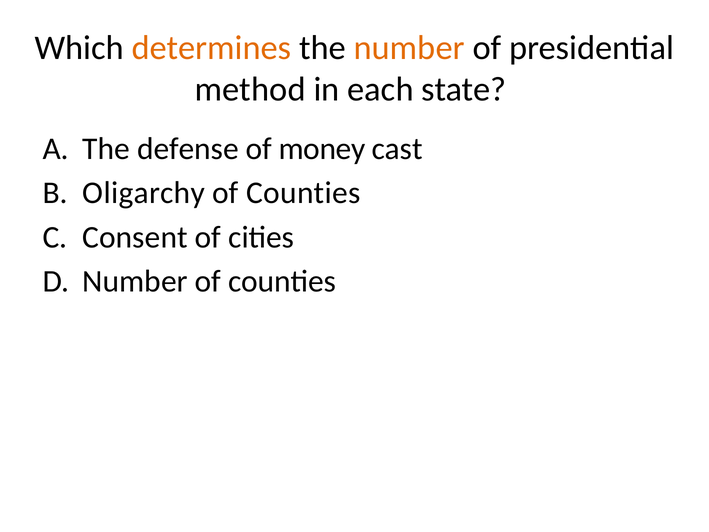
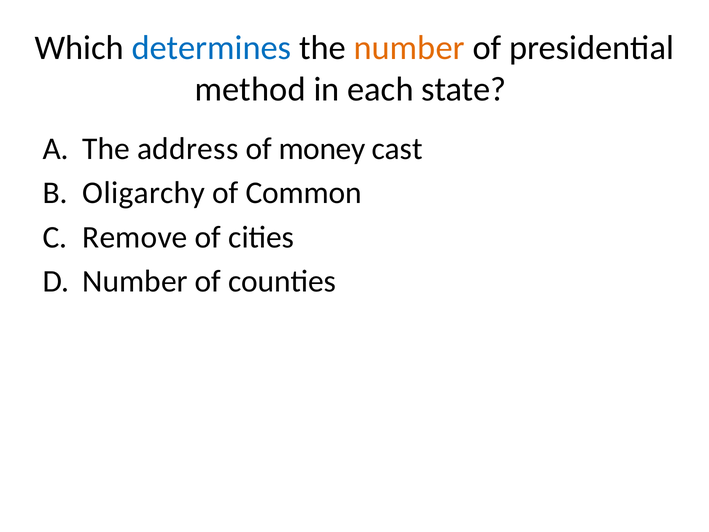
determines colour: orange -> blue
defense: defense -> address
Counties at (303, 193): Counties -> Common
Consent: Consent -> Remove
